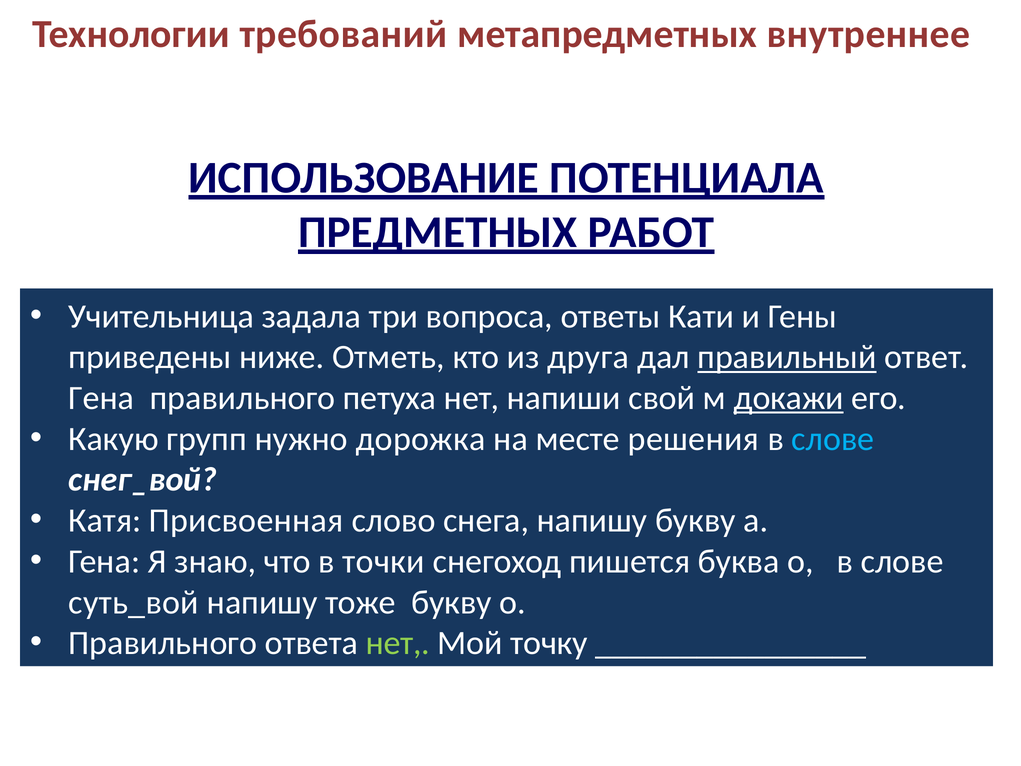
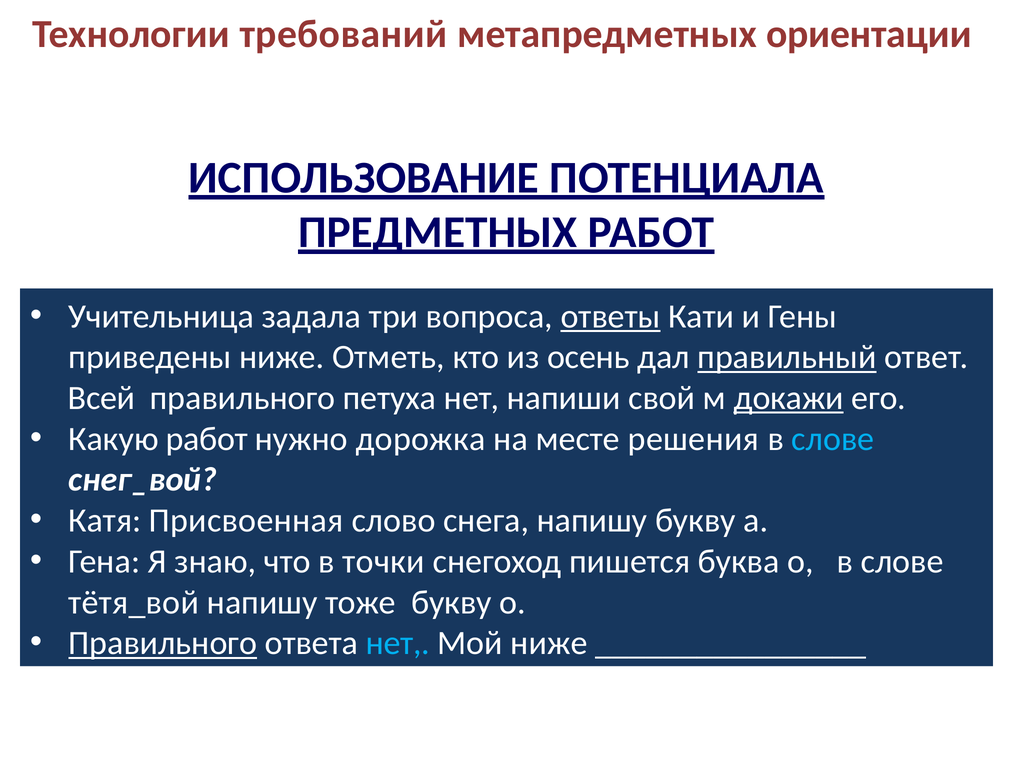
внутреннее: внутреннее -> ориентации
ответы underline: none -> present
друга: друга -> осень
Гена at (101, 398): Гена -> Всей
Какую групп: групп -> работ
суть_вой: суть_вой -> тётя_вой
Правильного at (163, 643) underline: none -> present
нет at (398, 643) colour: light green -> light blue
Мой точку: точку -> ниже
